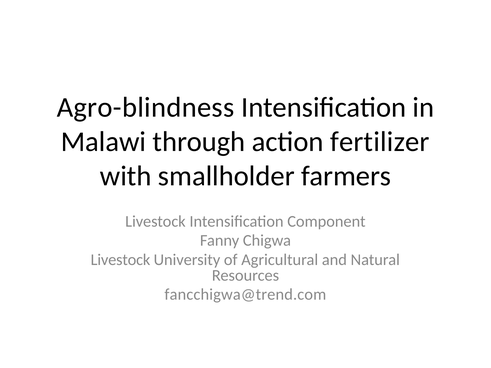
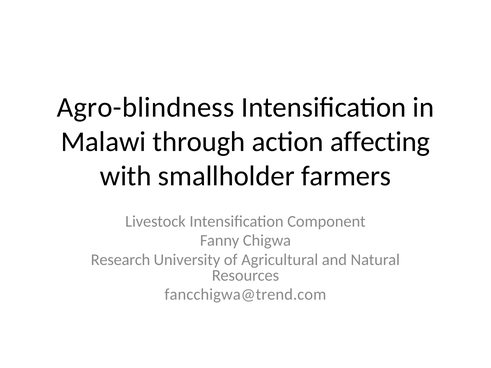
fertilizer: fertilizer -> affecting
Livestock at (120, 260): Livestock -> Research
